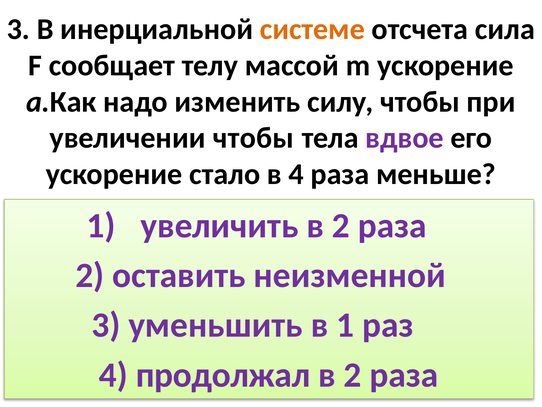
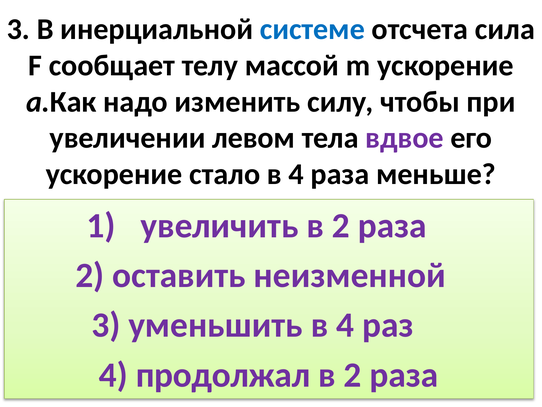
системе colour: orange -> blue
увеличении чтобы: чтобы -> левом
уменьшить в 1: 1 -> 4
